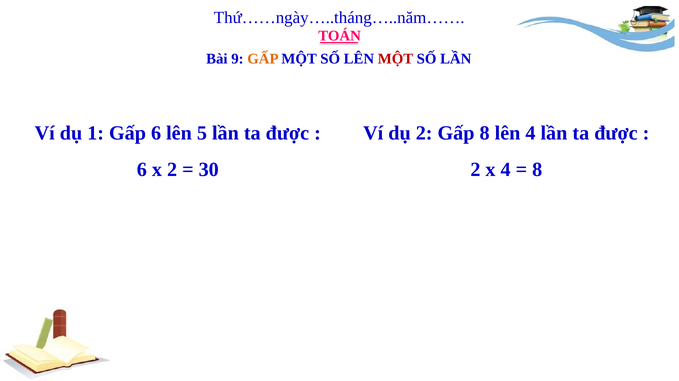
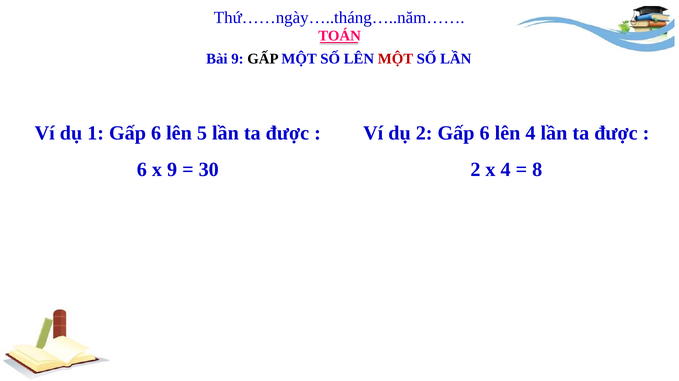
GẤP at (263, 59) colour: orange -> black
2 Gấp 8: 8 -> 6
x 2: 2 -> 9
